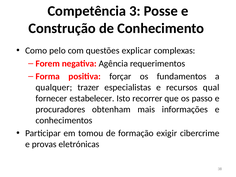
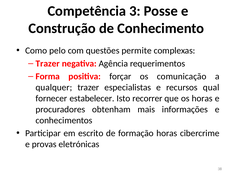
explicar: explicar -> permite
Forem at (48, 63): Forem -> Trazer
fundamentos: fundamentos -> comunicação
os passo: passo -> horas
tomou: tomou -> escrito
formação exigir: exigir -> horas
